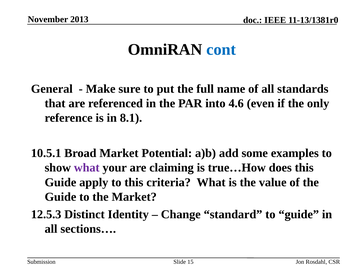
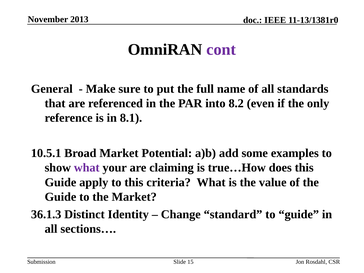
cont colour: blue -> purple
4.6: 4.6 -> 8.2
12.5.3: 12.5.3 -> 36.1.3
